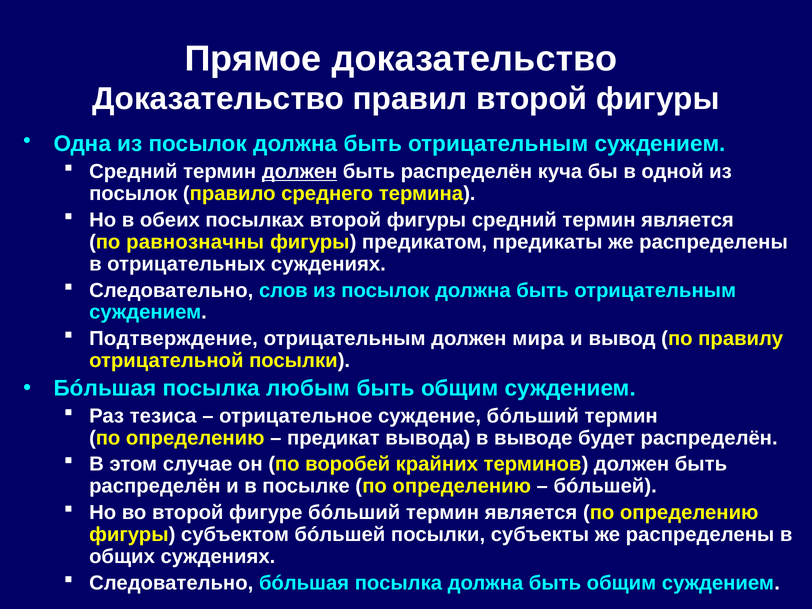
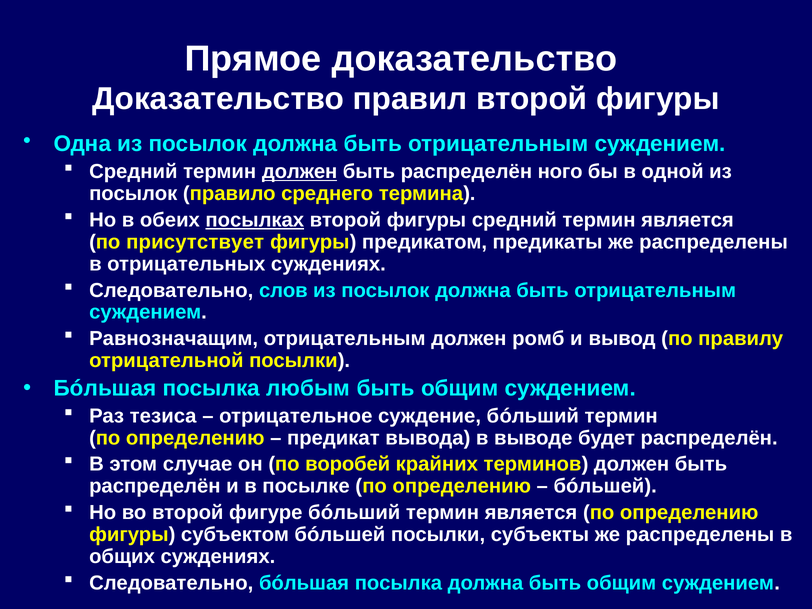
куча: куча -> ного
посылках underline: none -> present
равнозначны: равнозначны -> присутствует
Подтверждение: Подтверждение -> Равнозначащим
мира: мира -> ромб
